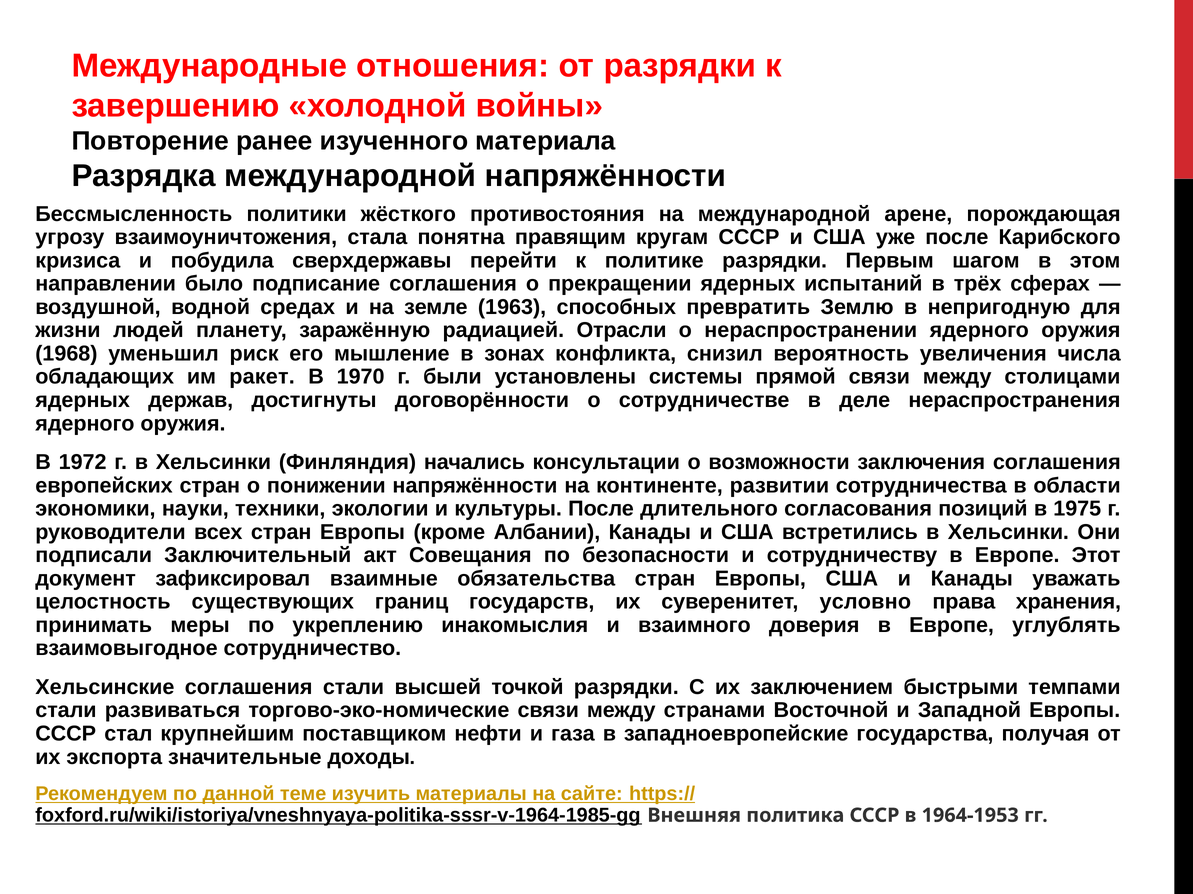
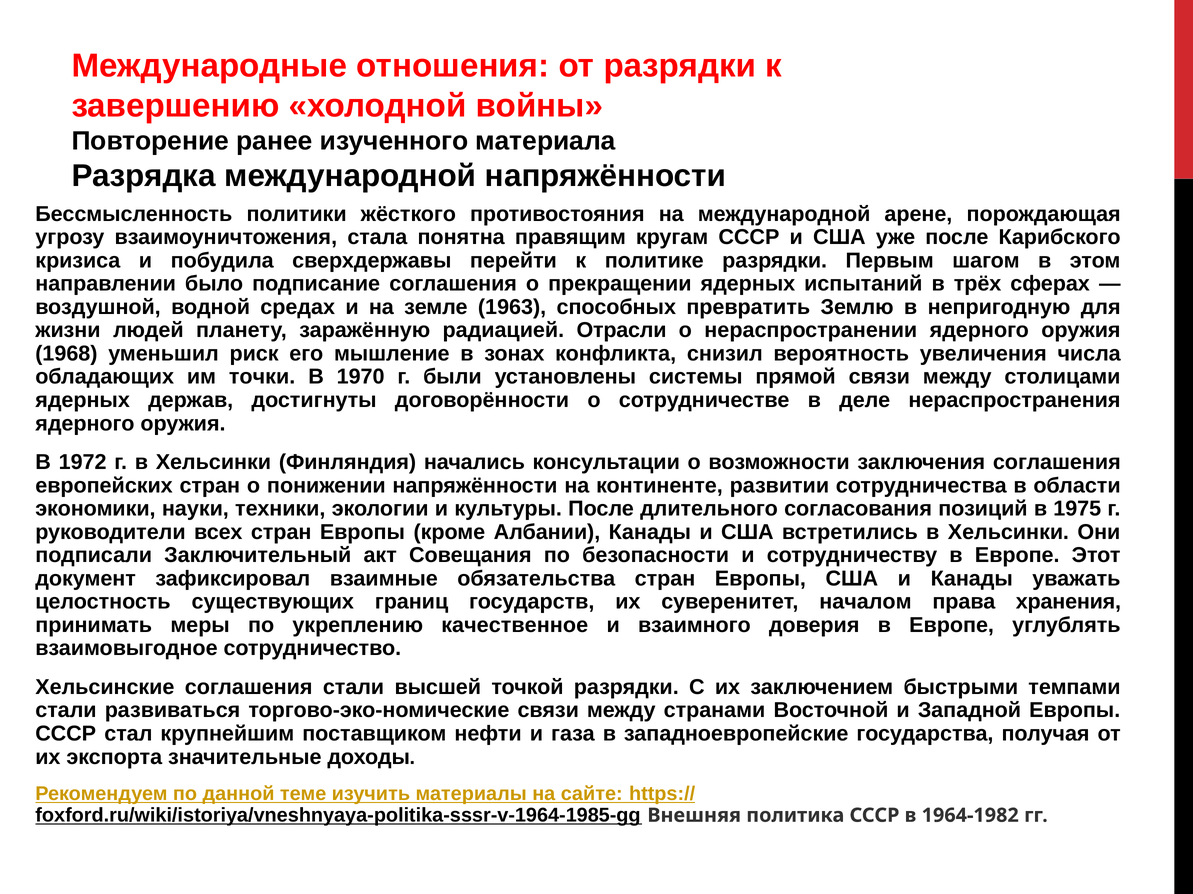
ракет: ракет -> точки
условно: условно -> началом
инакомыслия: инакомыслия -> качественное
1964-1953: 1964-1953 -> 1964-1982
